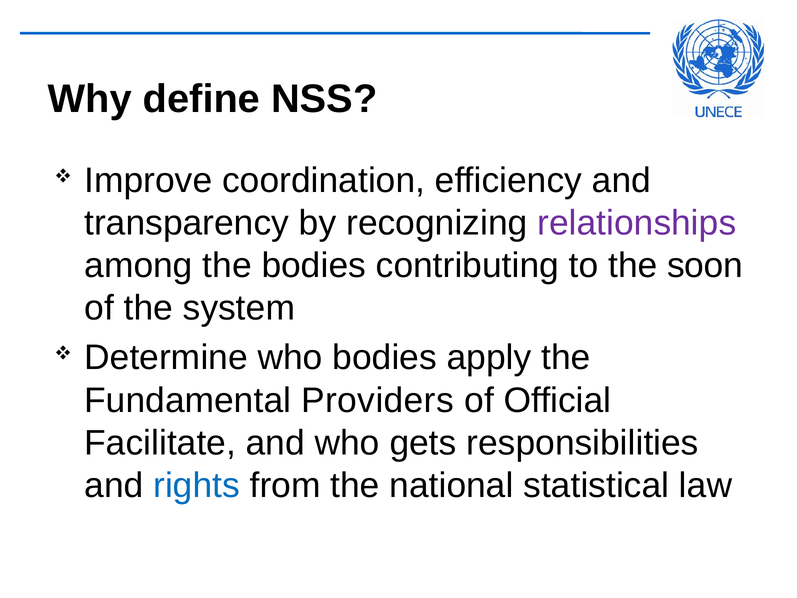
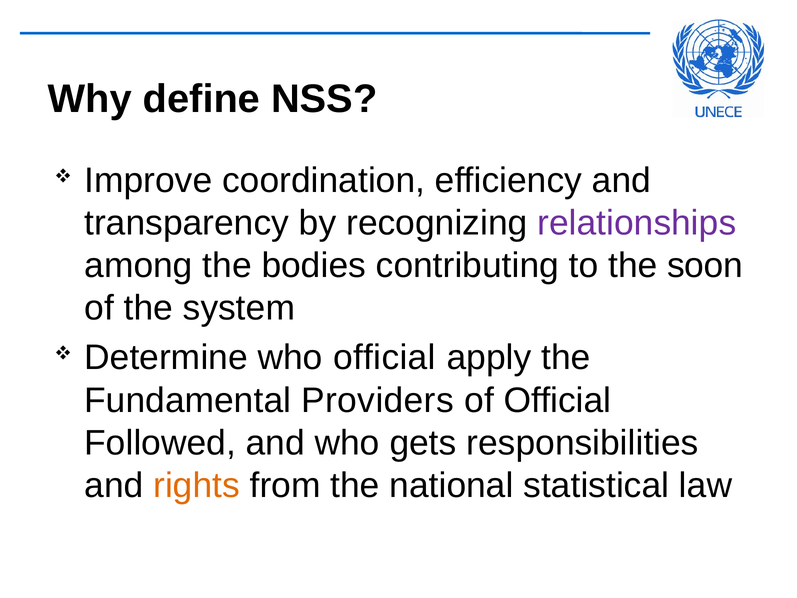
who bodies: bodies -> official
Facilitate: Facilitate -> Followed
rights colour: blue -> orange
